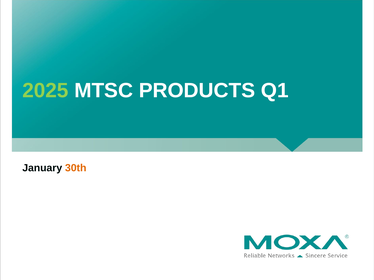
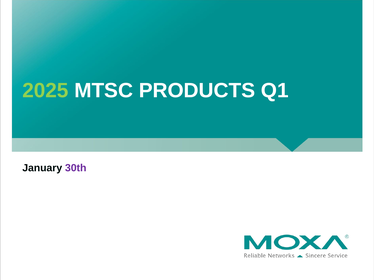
30th colour: orange -> purple
